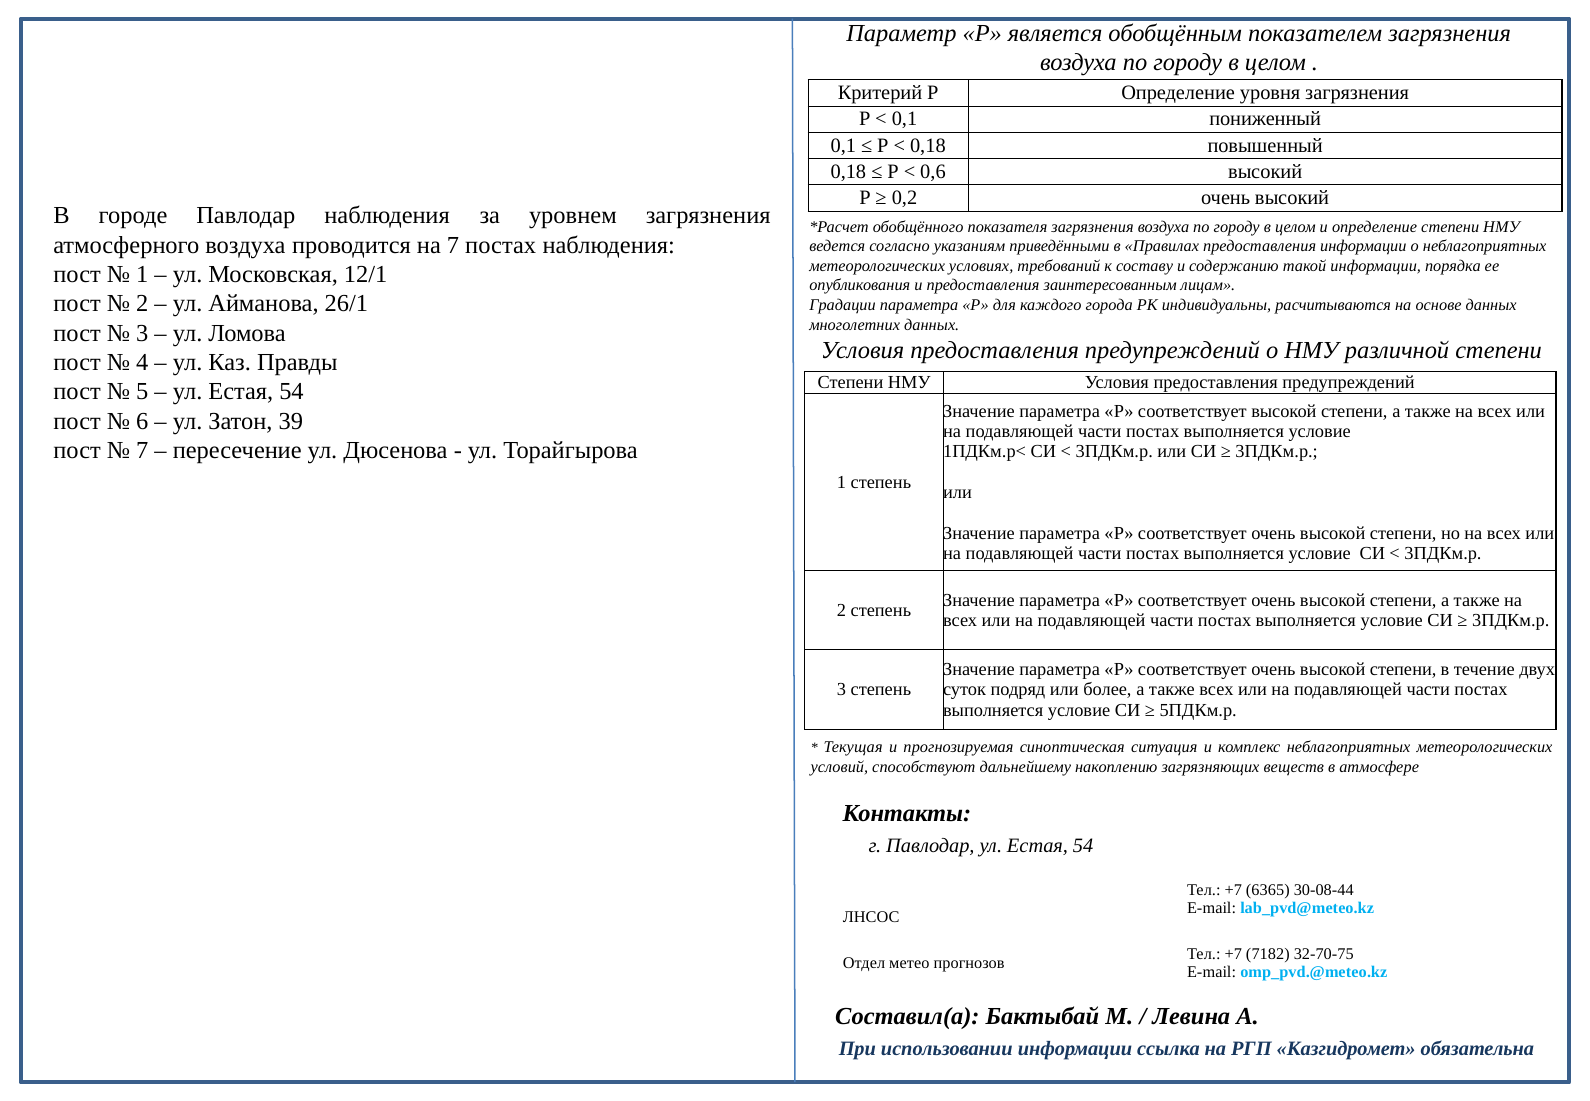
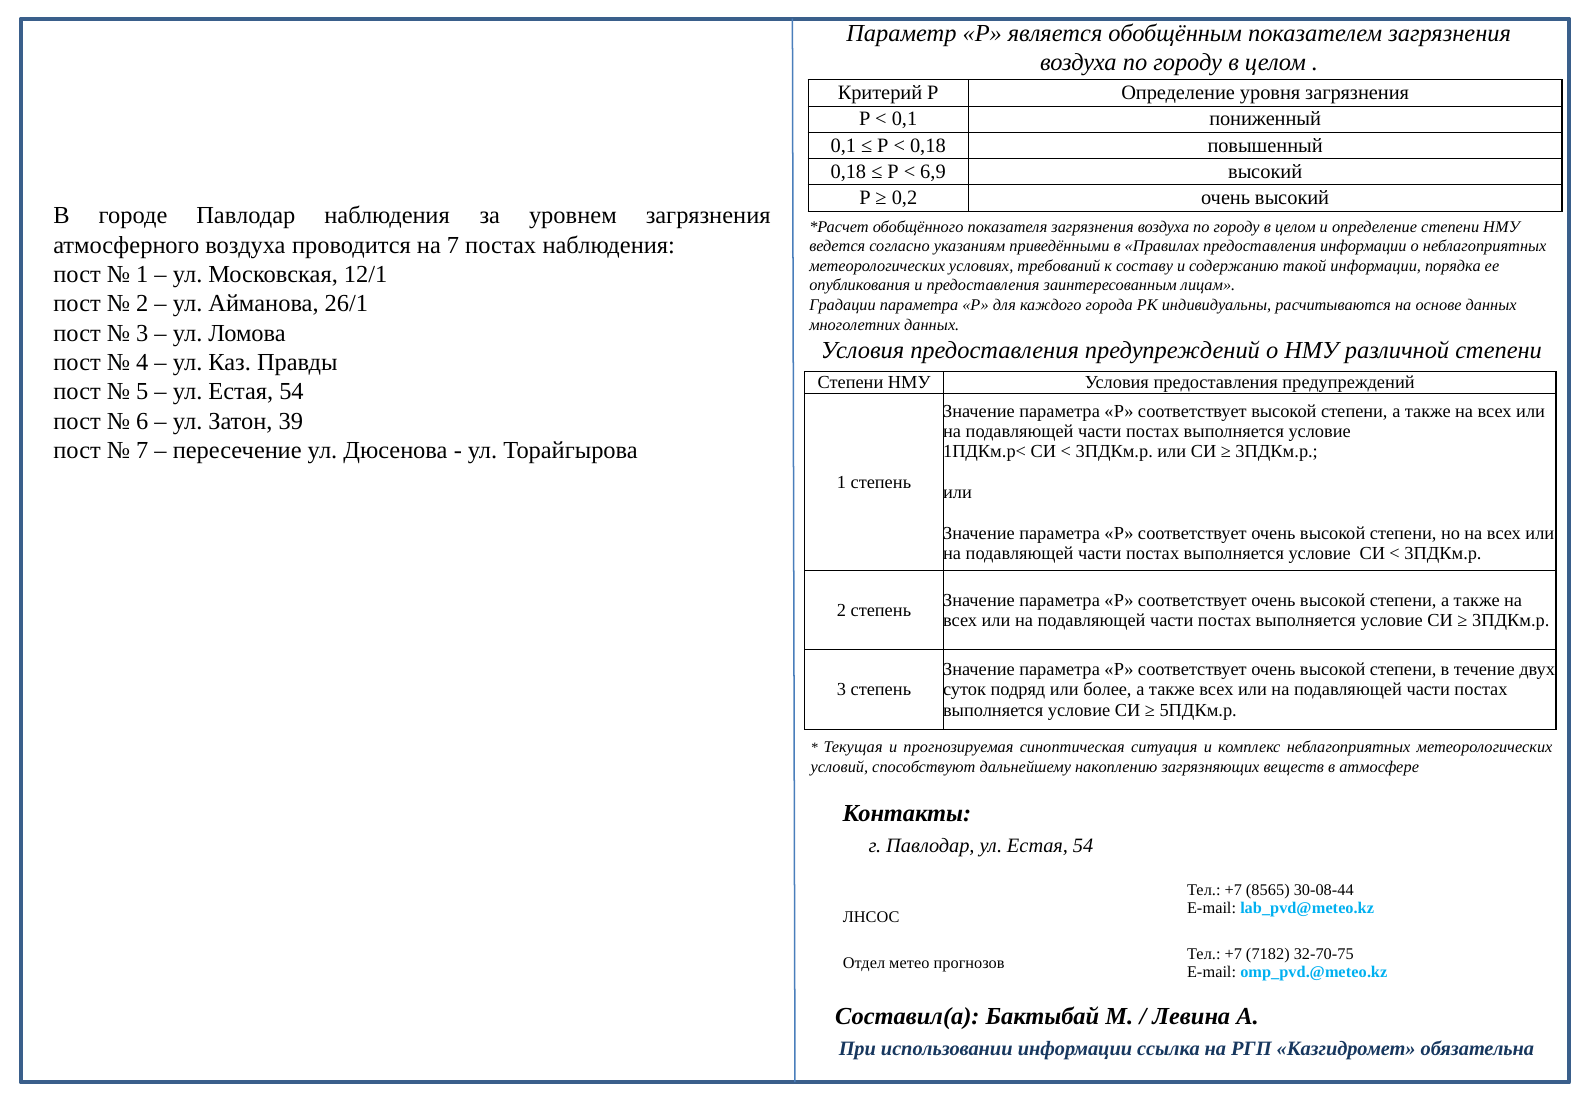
0,6: 0,6 -> 6,9
6365: 6365 -> 8565
